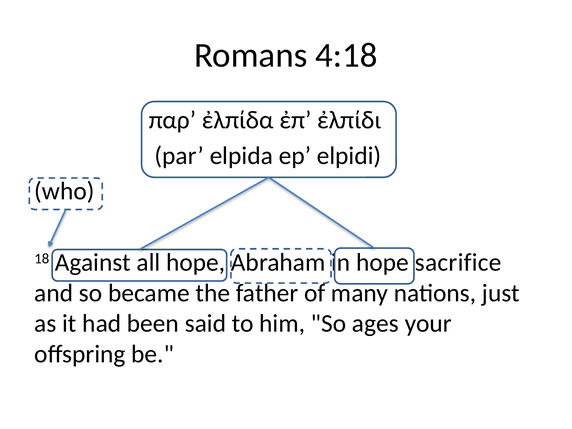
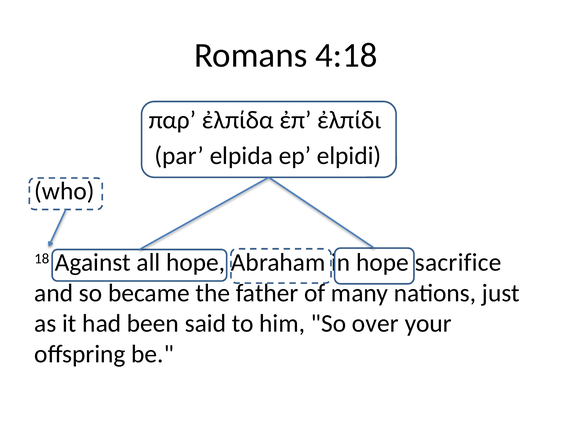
ages: ages -> over
